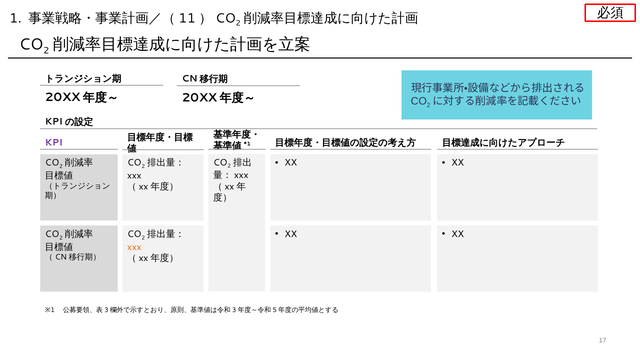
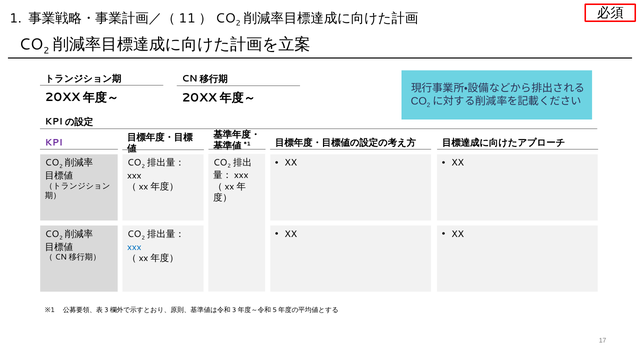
xxx at (134, 247) colour: orange -> blue
